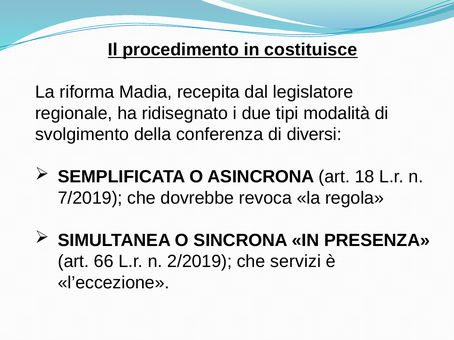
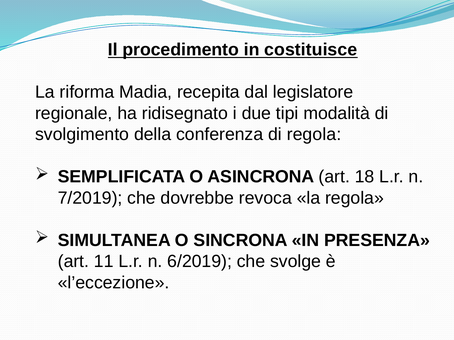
di diversi: diversi -> regola
66: 66 -> 11
2/2019: 2/2019 -> 6/2019
servizi: servizi -> svolge
